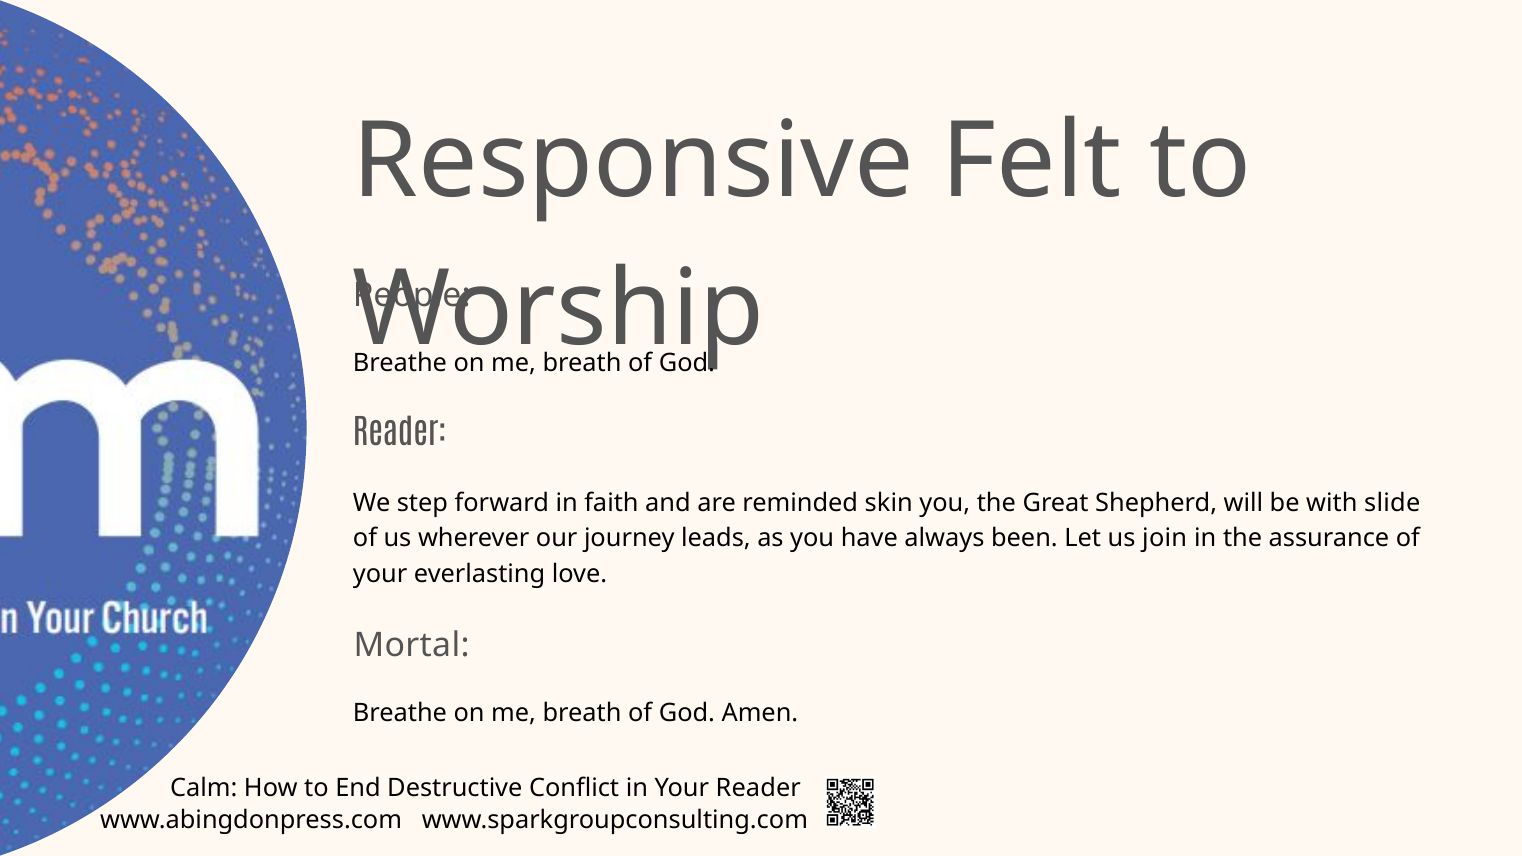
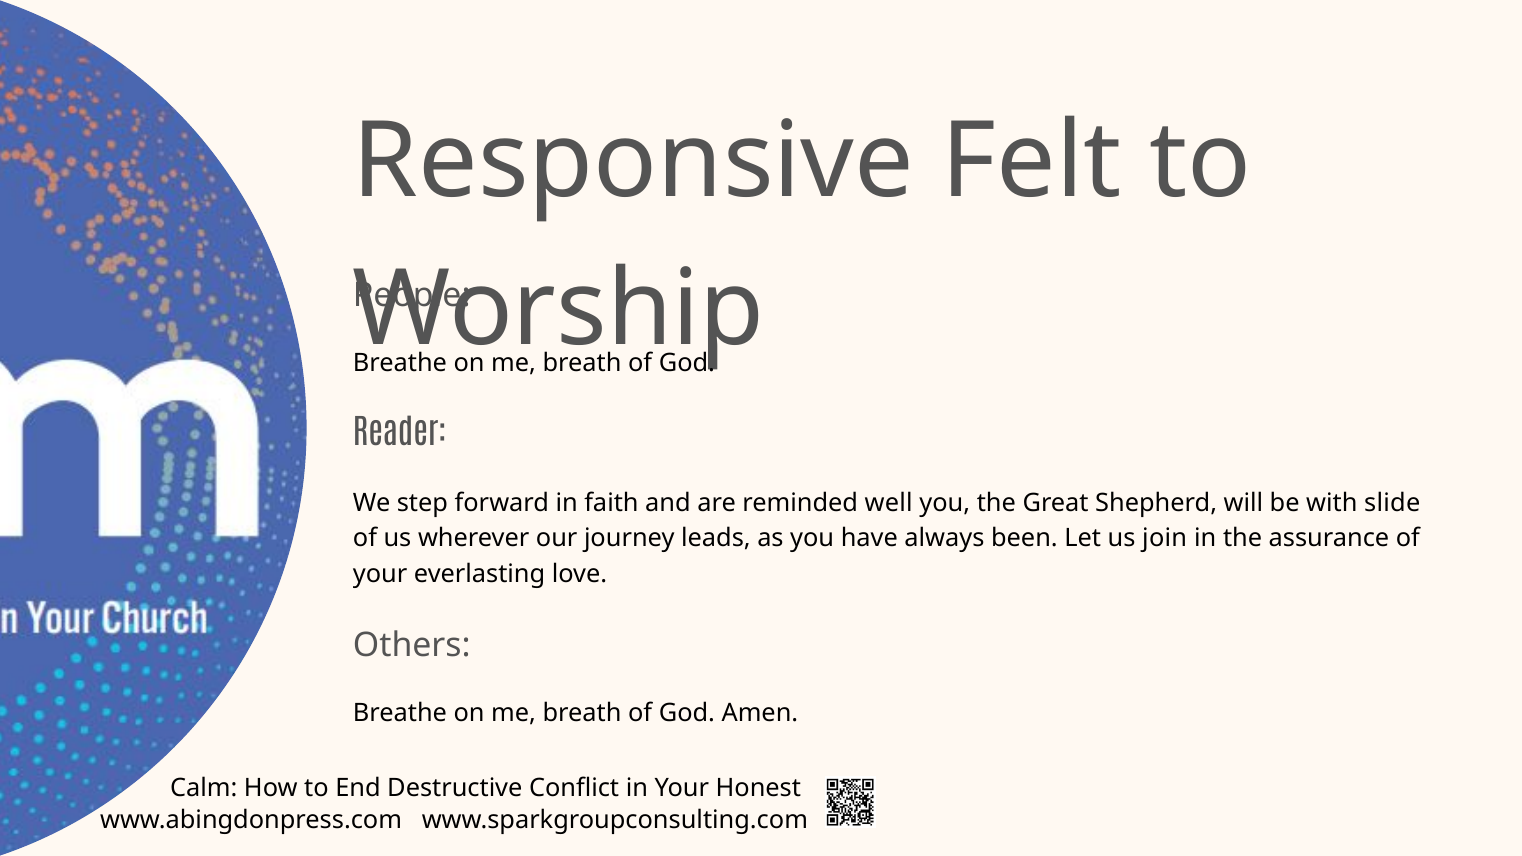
skin: skin -> well
Mortal: Mortal -> Others
Your Reader: Reader -> Honest
